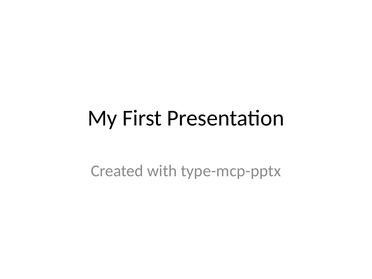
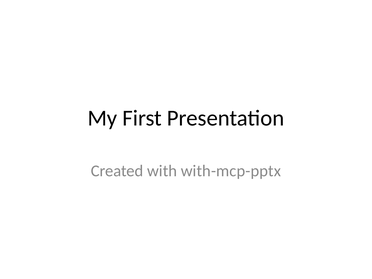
type-mcp-pptx: type-mcp-pptx -> with-mcp-pptx
